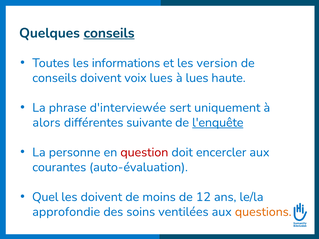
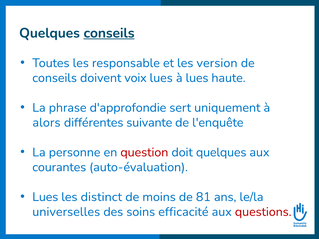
informations: informations -> responsable
d'interviewée: d'interviewée -> d'approfondie
l'enquête underline: present -> none
doit encercler: encercler -> quelques
Quel at (45, 197): Quel -> Lues
les doivent: doivent -> distinct
12: 12 -> 81
approfondie: approfondie -> universelles
ventilées: ventilées -> efficacité
questions colour: orange -> red
